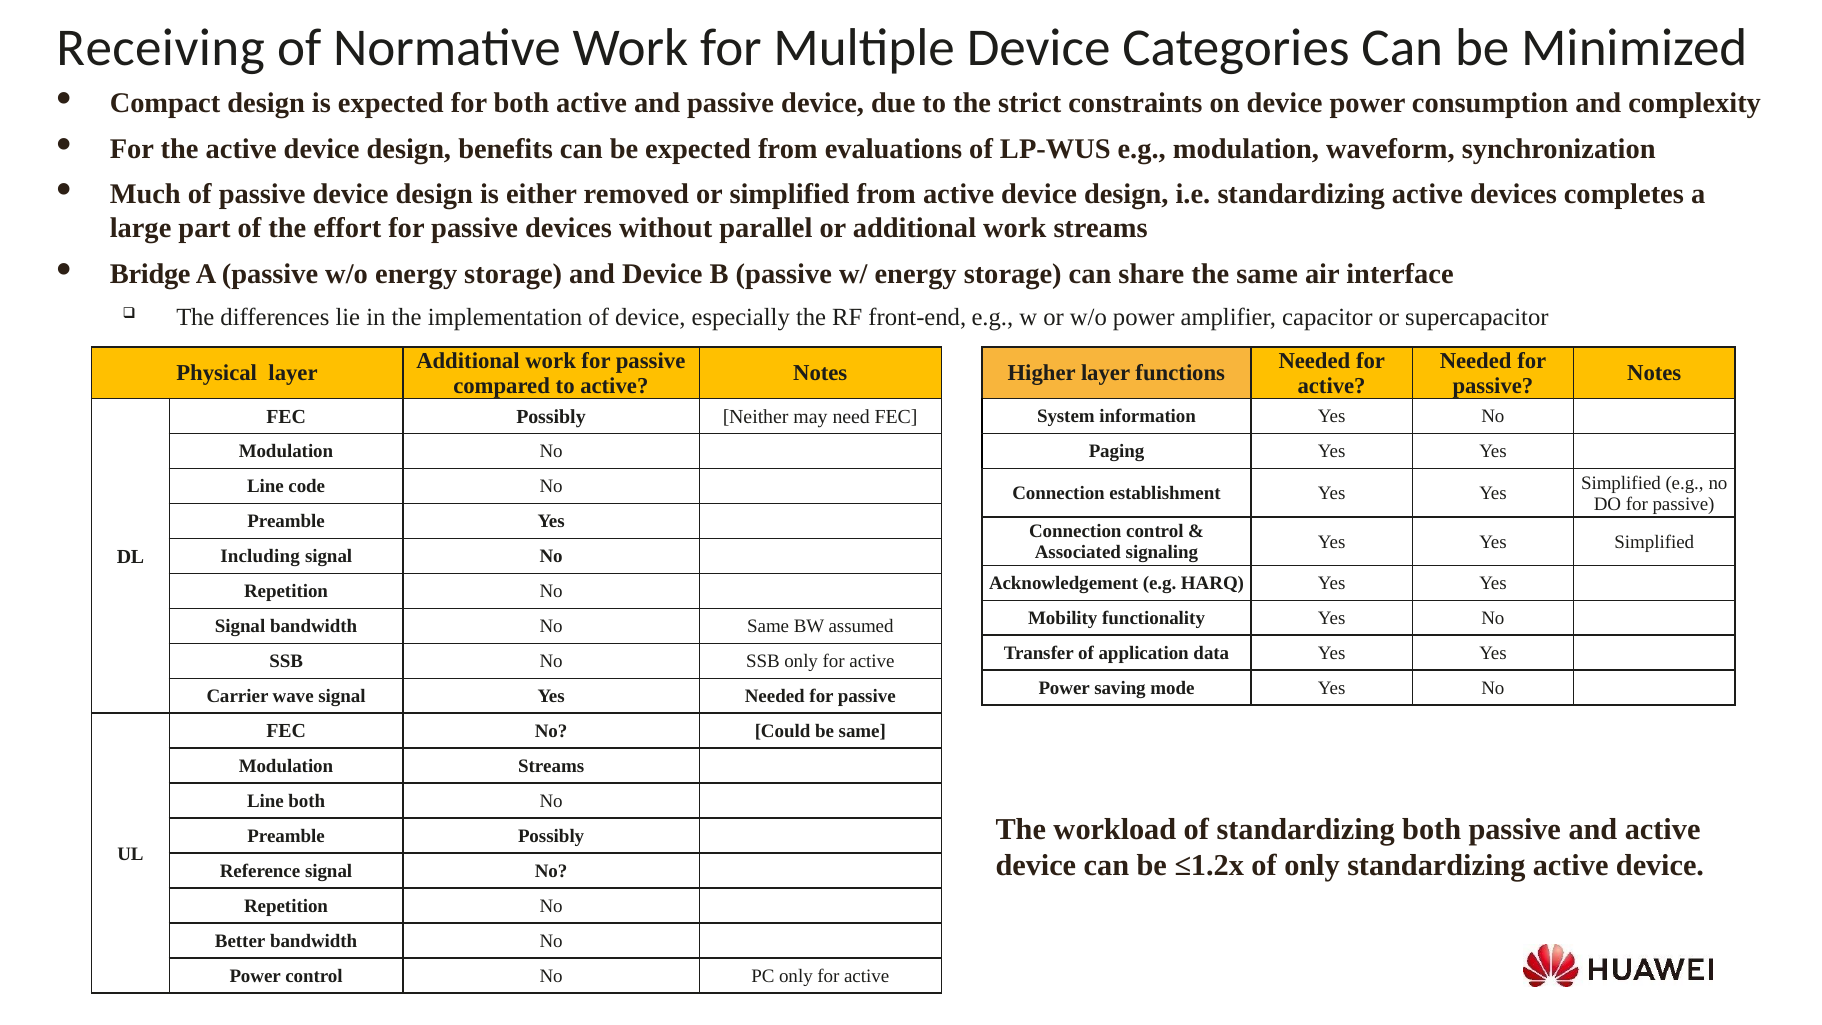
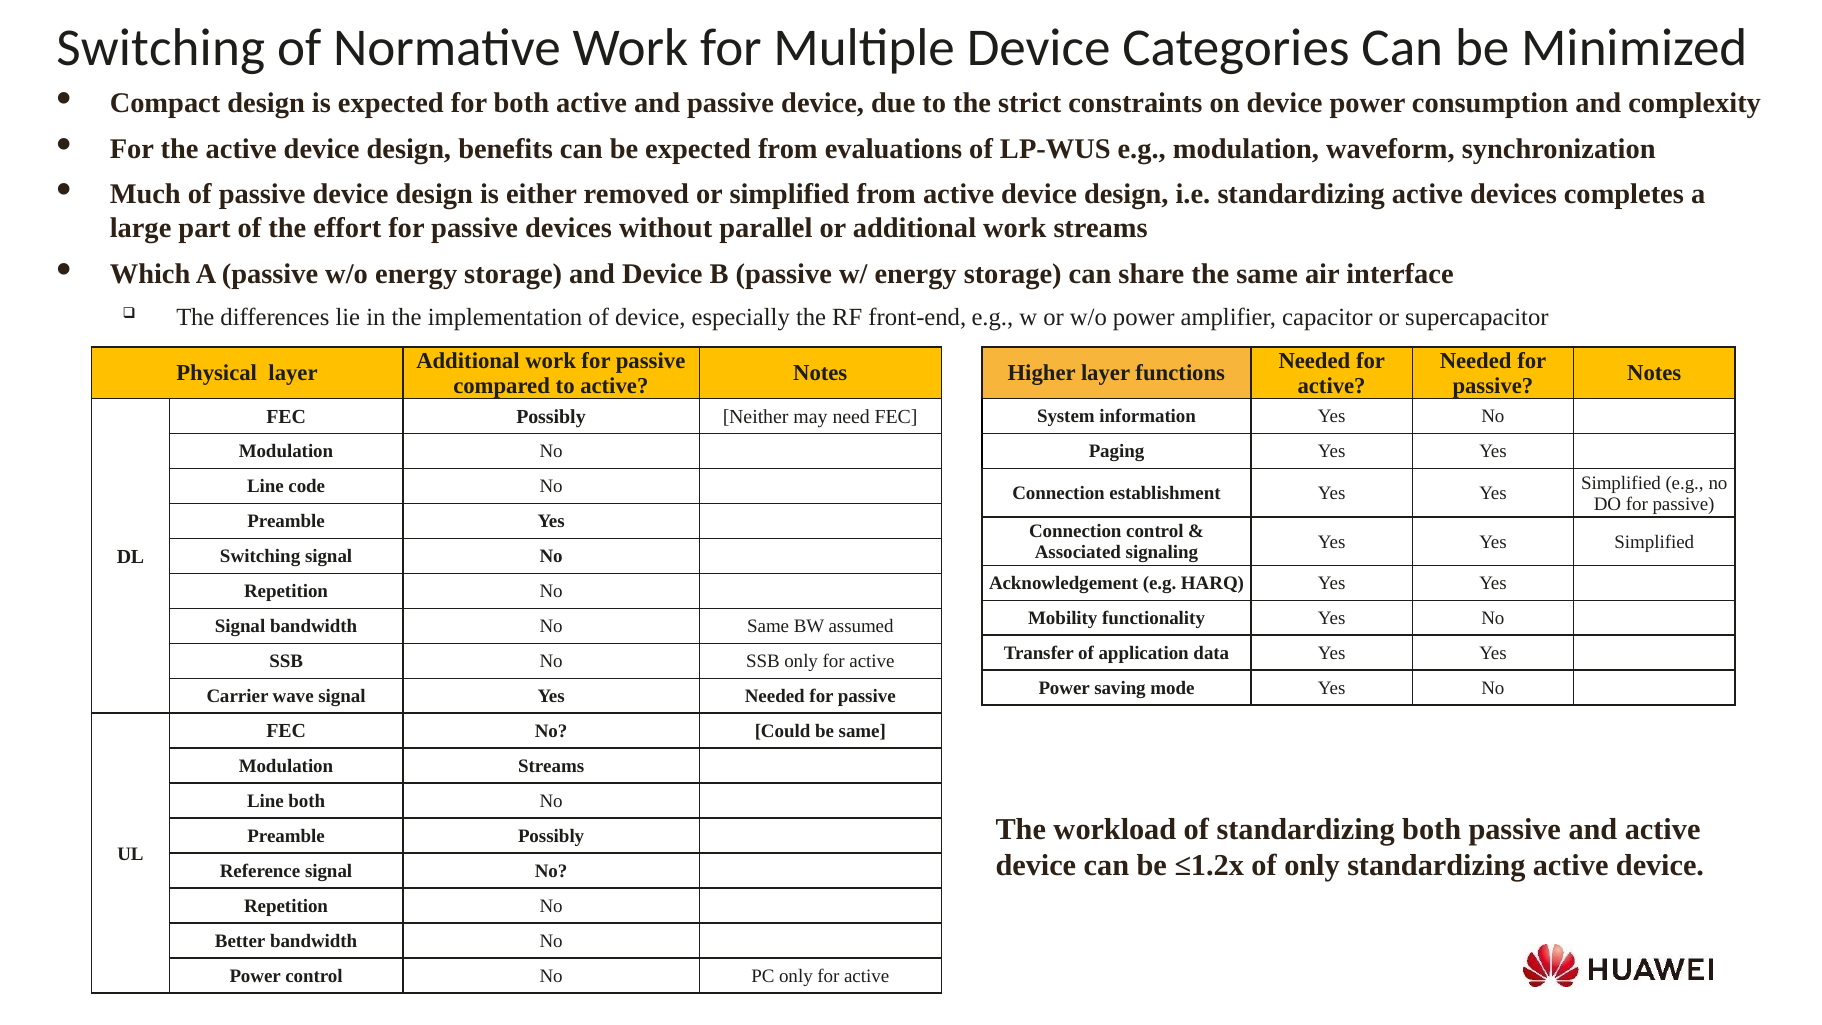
Receiving at (161, 48): Receiving -> Switching
Bridge: Bridge -> Which
Including at (260, 556): Including -> Switching
